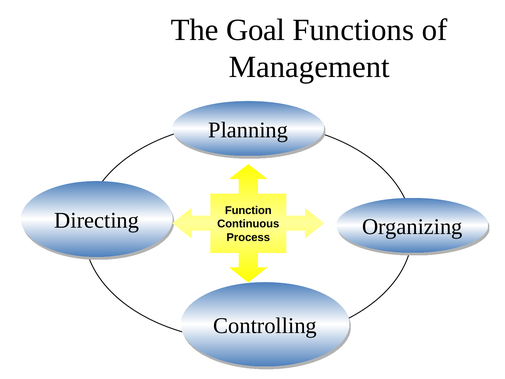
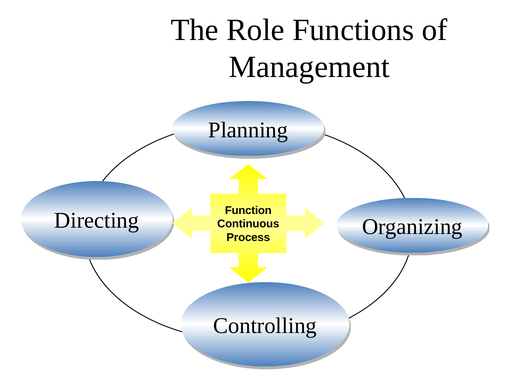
Goal: Goal -> Role
